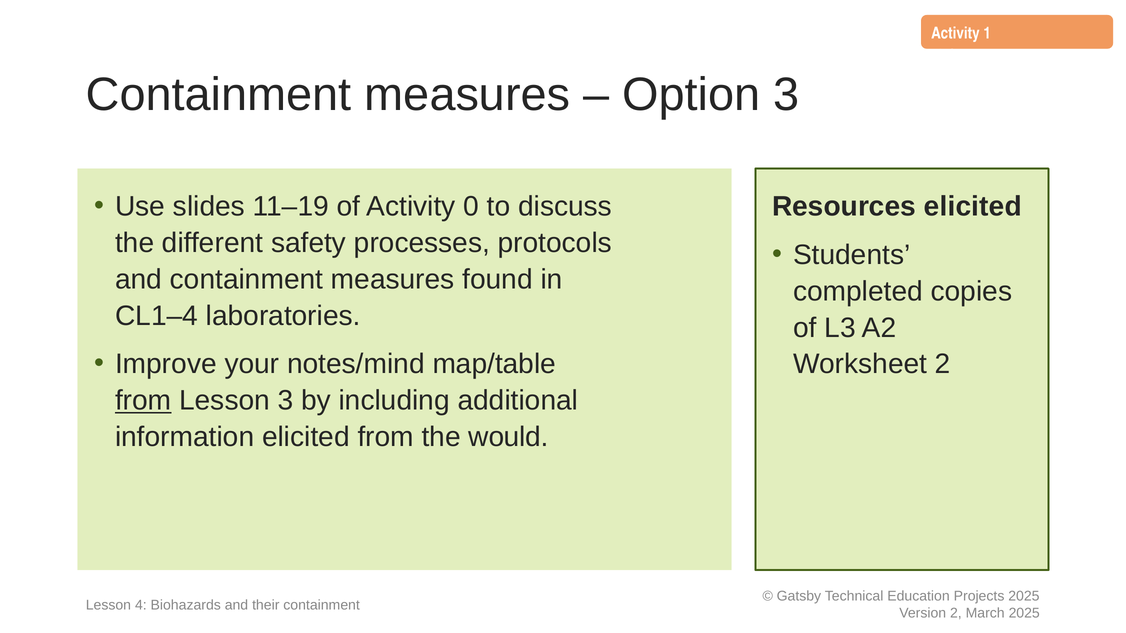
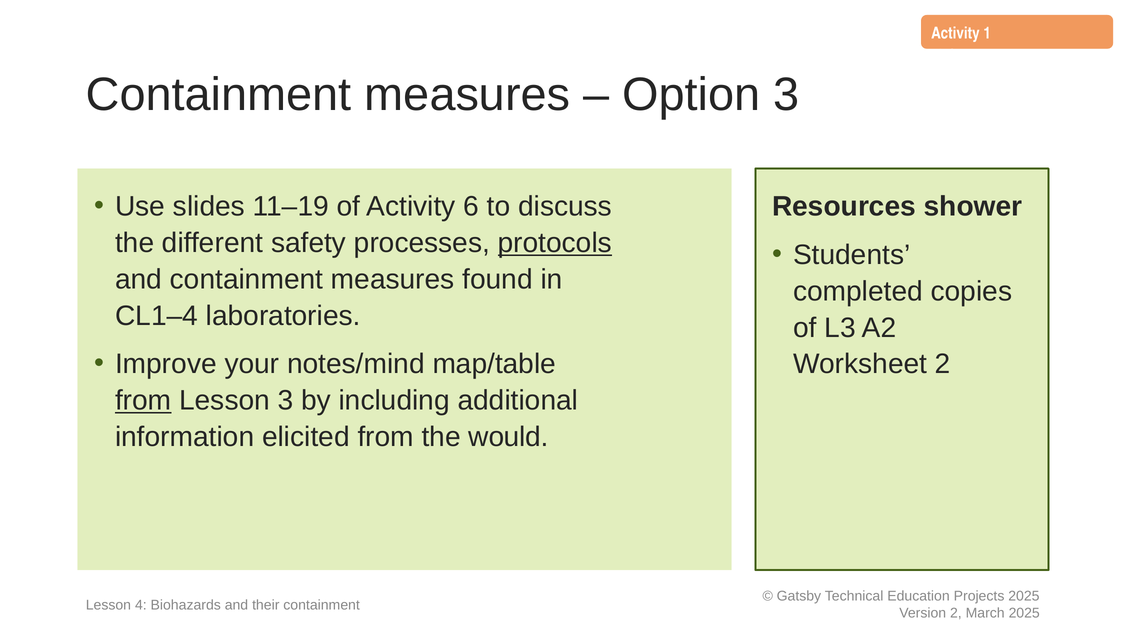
0: 0 -> 6
Resources elicited: elicited -> shower
protocols underline: none -> present
